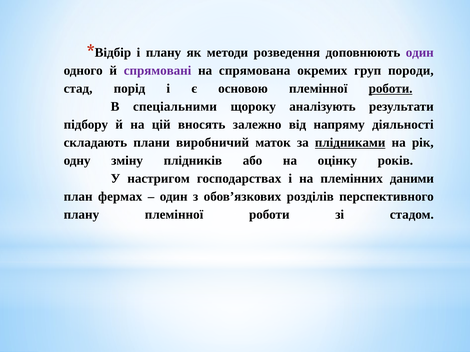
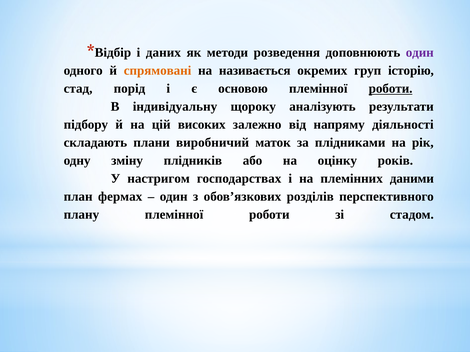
і плану: плану -> даних
спрямовані colour: purple -> orange
спрямована: спрямована -> називається
породи: породи -> історію
спеціальними: спеціальними -> індивідуальну
вносять: вносять -> високих
плідниками underline: present -> none
